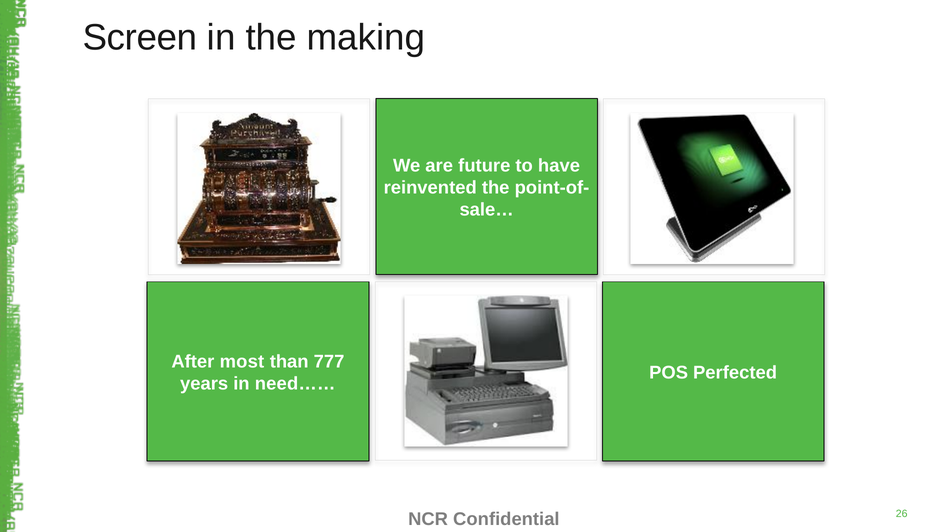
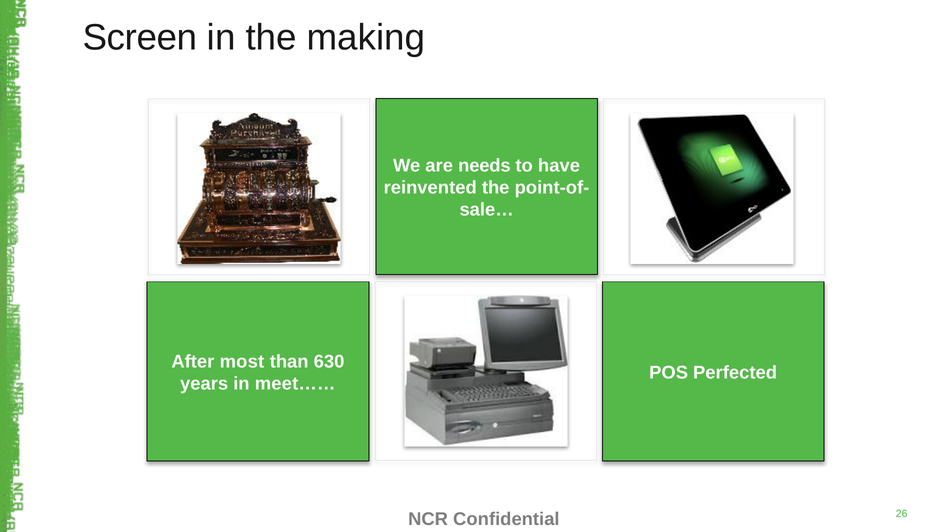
future: future -> needs
777: 777 -> 630
need……: need…… -> meet……
